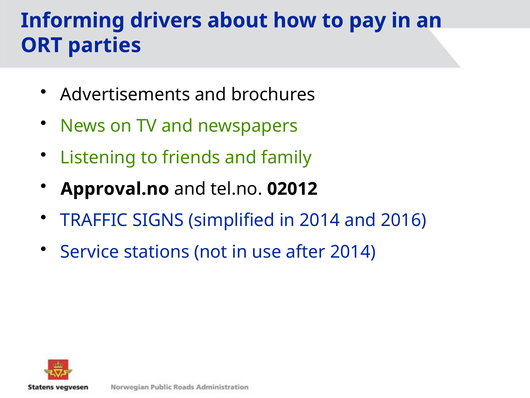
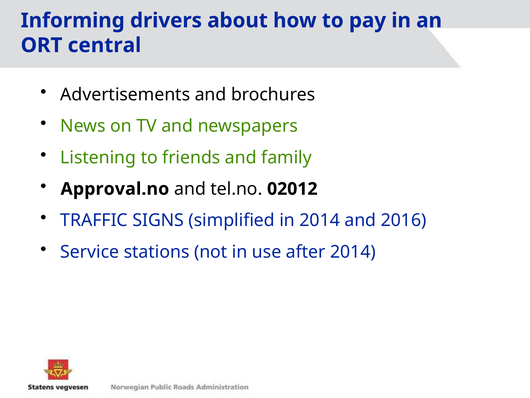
parties: parties -> central
